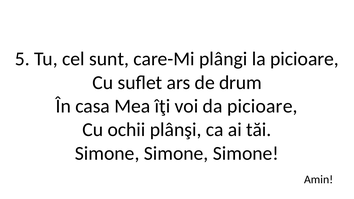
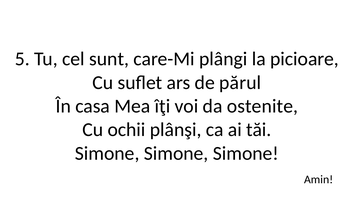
drum: drum -> părul
da picioare: picioare -> ostenite
